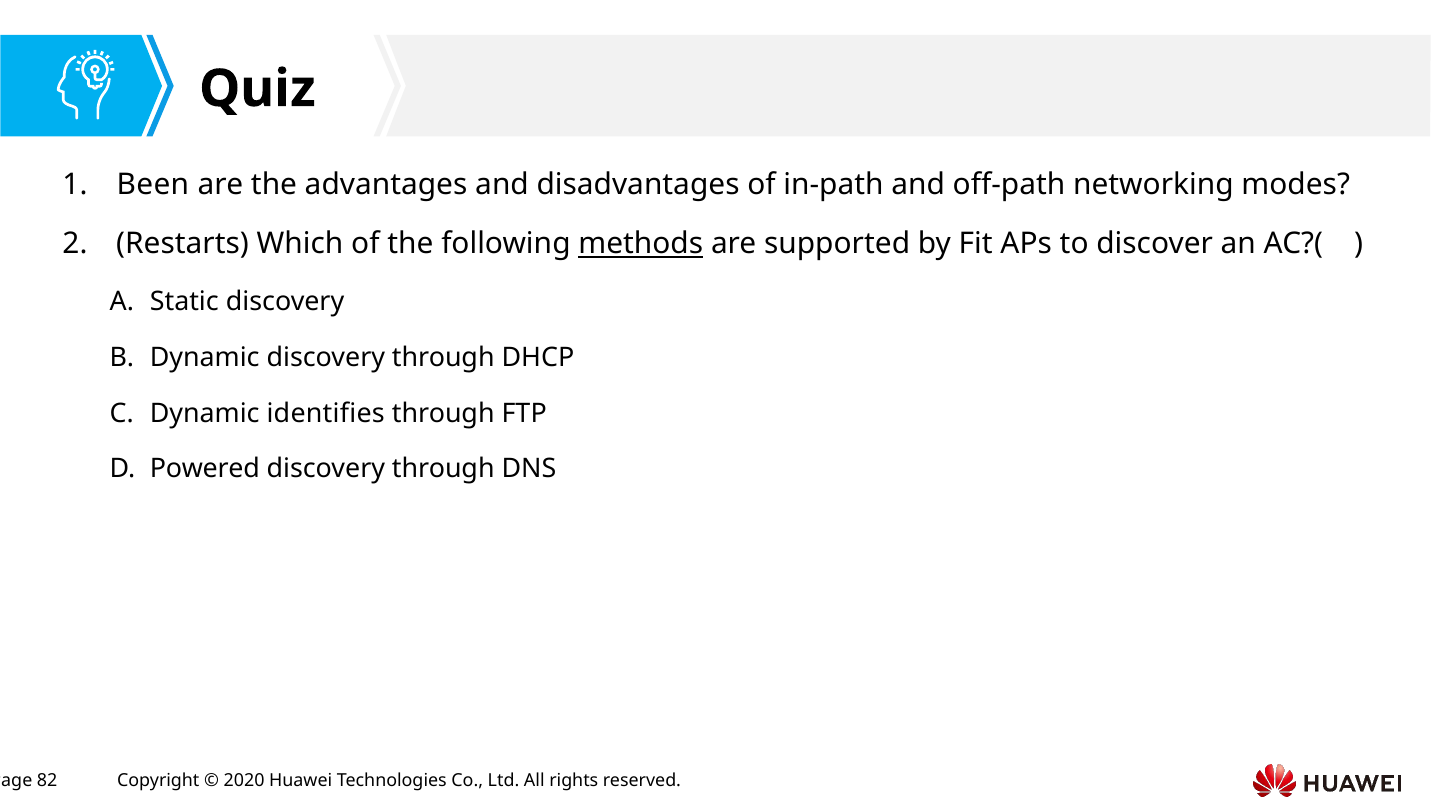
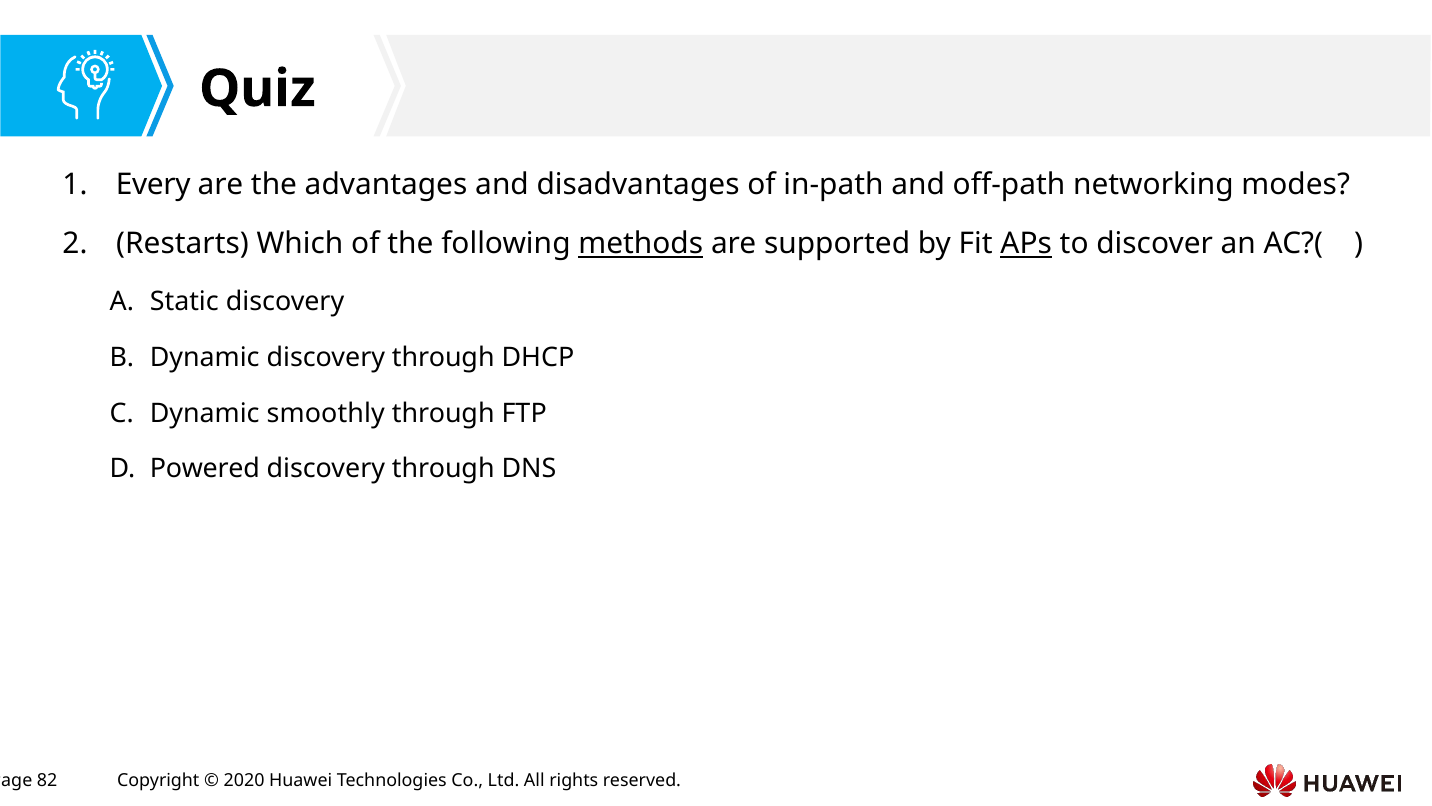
Been: Been -> Every
APs underline: none -> present
identifies: identifies -> smoothly
